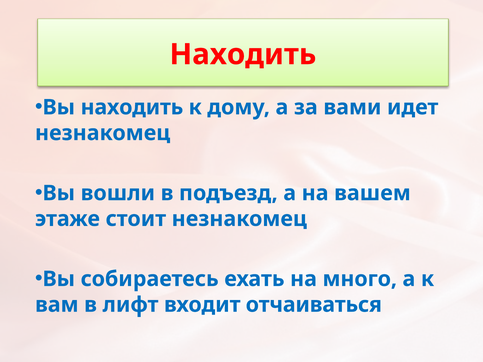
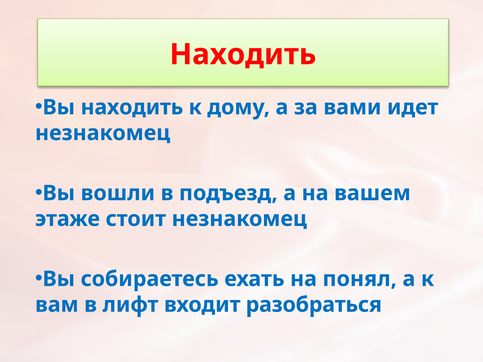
много: много -> понял
отчаиваться: отчаиваться -> разобраться
